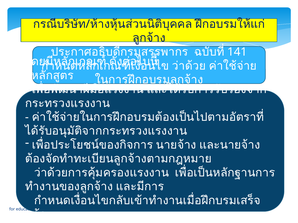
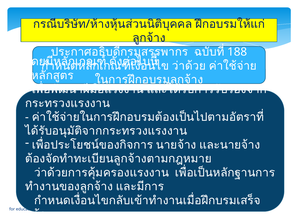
141: 141 -> 188
